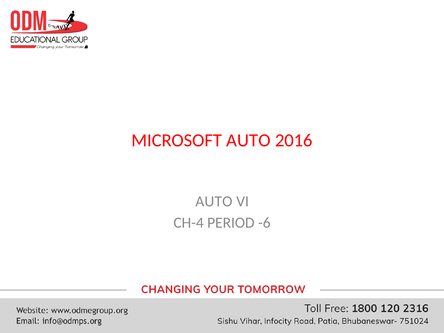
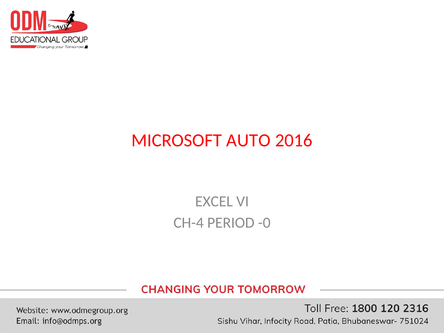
AUTO at (214, 201): AUTO -> EXCEL
-6: -6 -> -0
